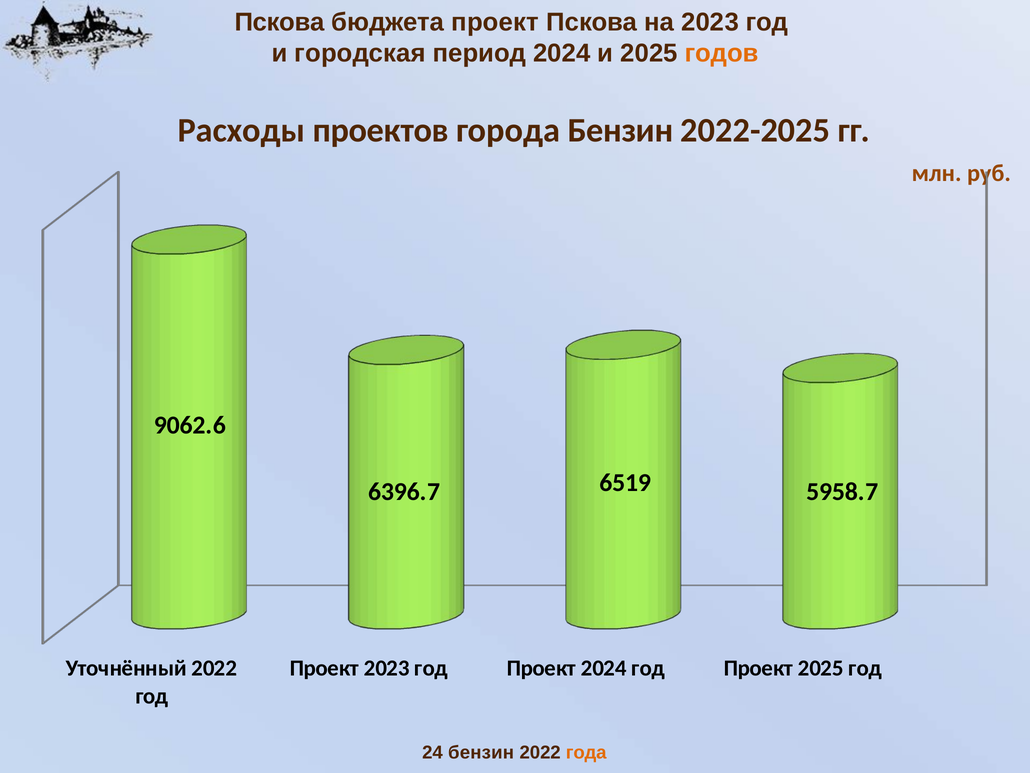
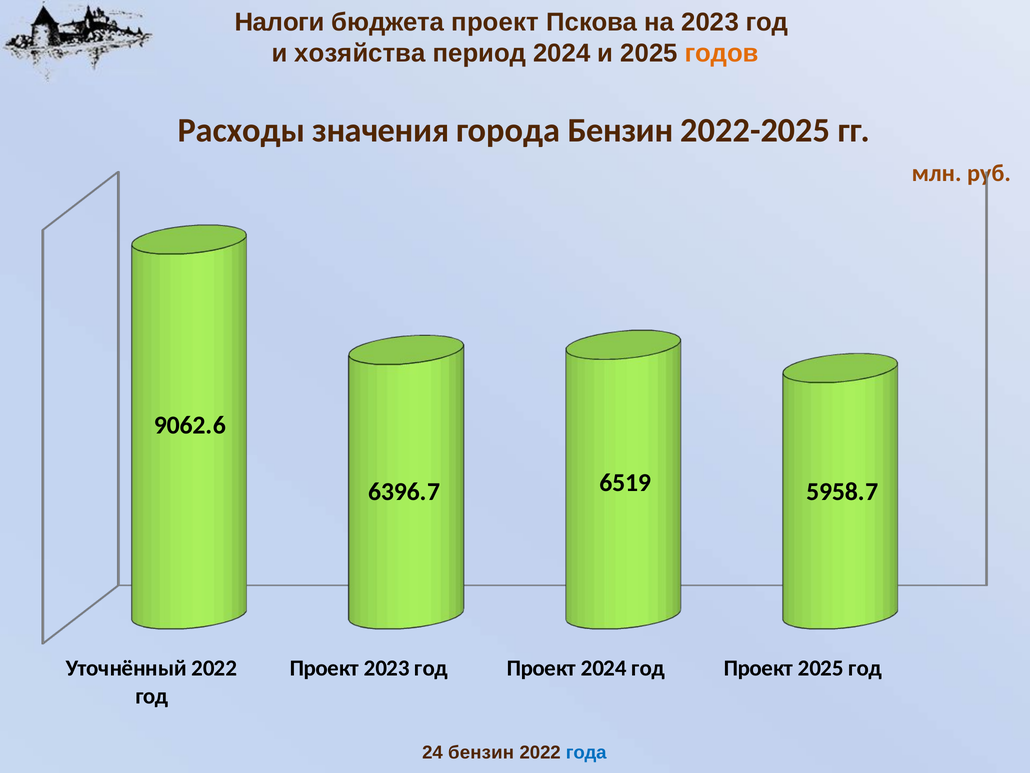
Пскова at (280, 22): Пскова -> Налоги
городская: городская -> хозяйства
проектов: проектов -> значения
года colour: orange -> blue
